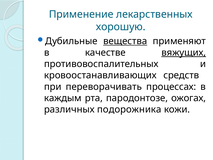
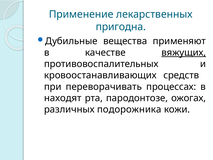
хорошую: хорошую -> пригодна
вещества underline: present -> none
каждым: каждым -> находят
